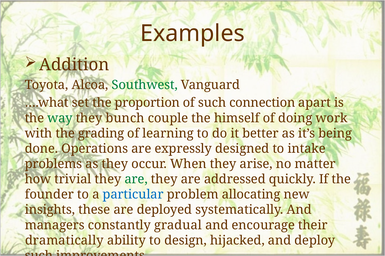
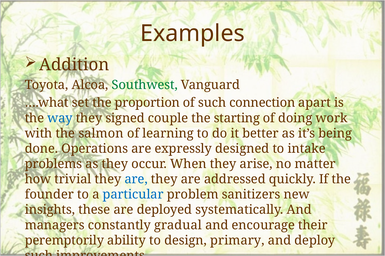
way colour: green -> blue
bunch: bunch -> signed
himself: himself -> starting
grading: grading -> salmon
are at (136, 179) colour: green -> blue
allocating: allocating -> sanitizers
dramatically: dramatically -> peremptorily
hijacked: hijacked -> primary
